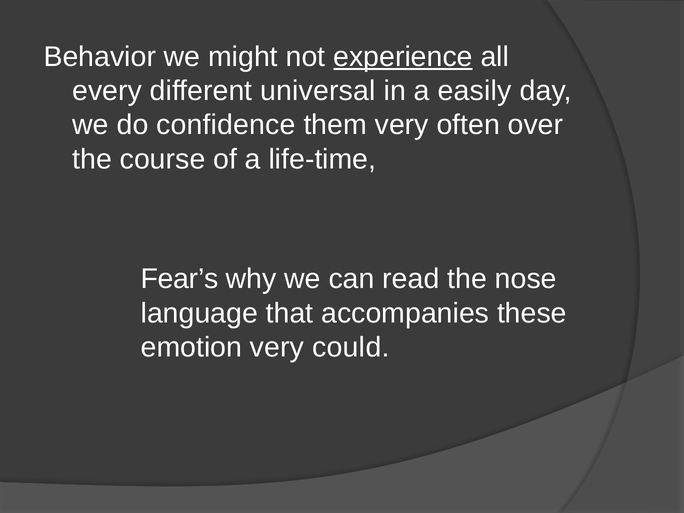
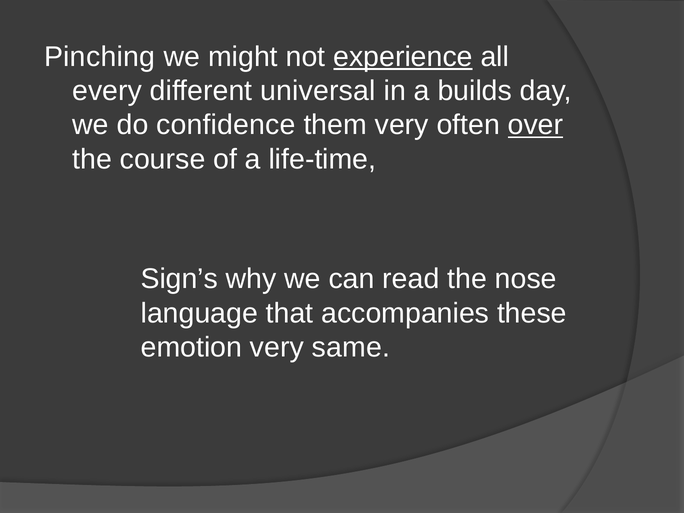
Behavior: Behavior -> Pinching
easily: easily -> builds
over underline: none -> present
Fear’s: Fear’s -> Sign’s
could: could -> same
